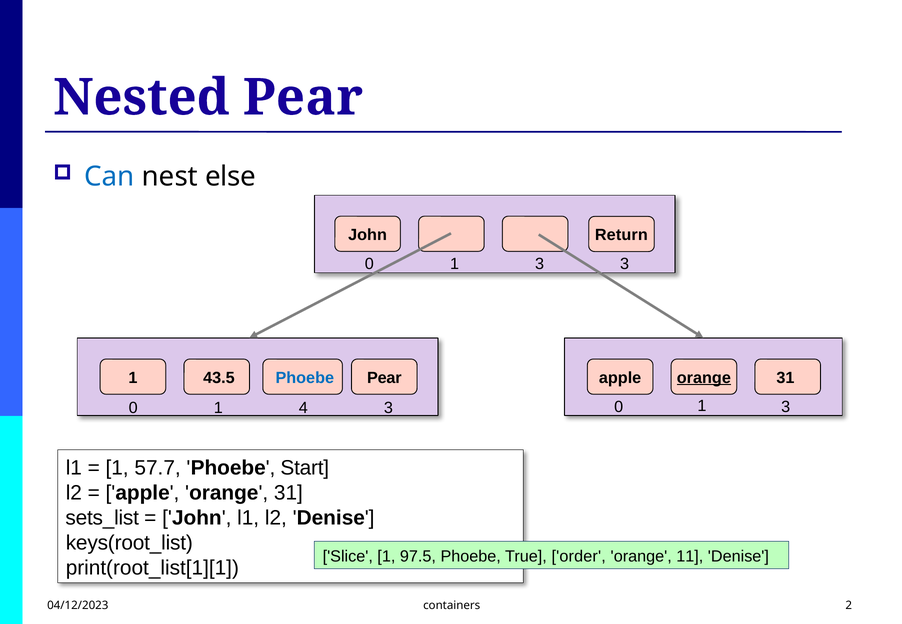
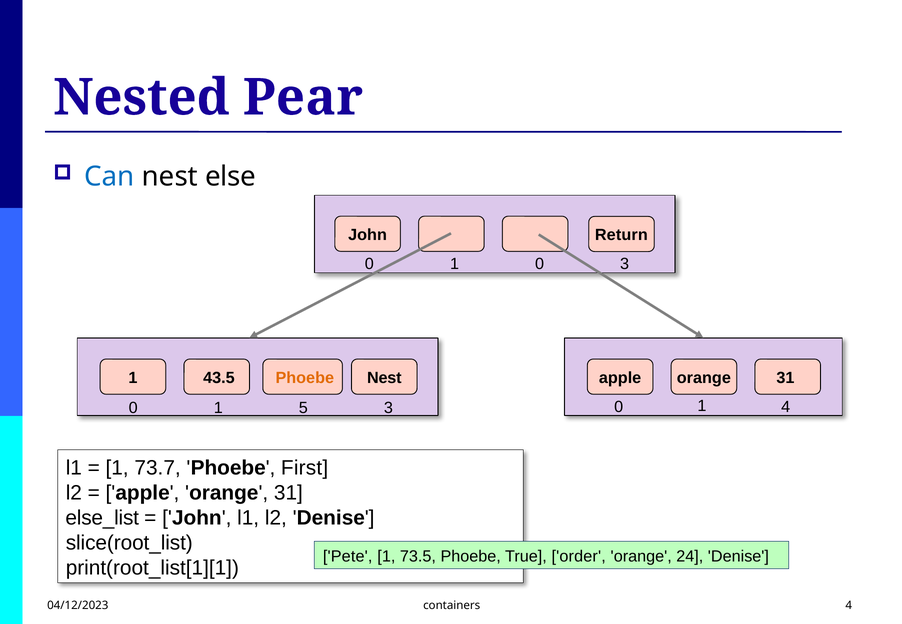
3 at (540, 264): 3 -> 0
Phoebe at (305, 378) colour: blue -> orange
1 Pear: Pear -> Nest
orange at (704, 378) underline: present -> none
3 at (786, 407): 3 -> 4
4: 4 -> 5
57.7: 57.7 -> 73.7
Start: Start -> First
sets_list: sets_list -> else_list
keys(root_list: keys(root_list -> slice(root_list
Slice: Slice -> Pete
97.5: 97.5 -> 73.5
11: 11 -> 24
containers 2: 2 -> 4
